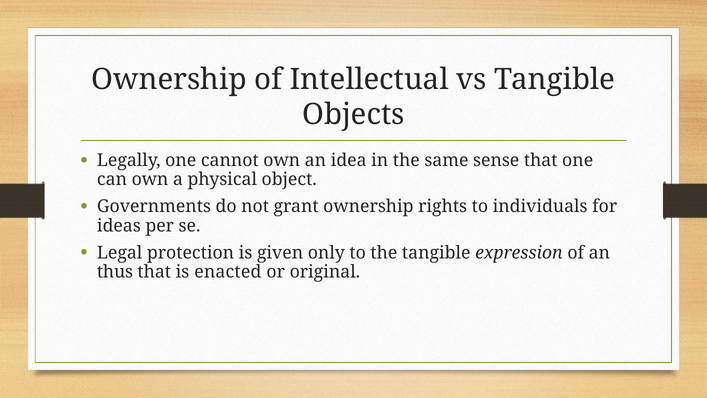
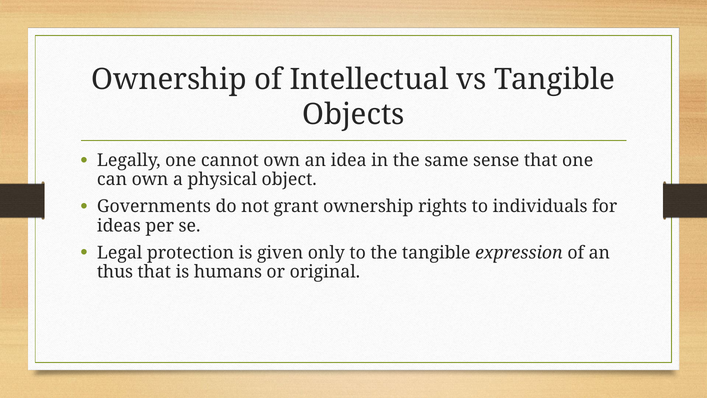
enacted: enacted -> humans
